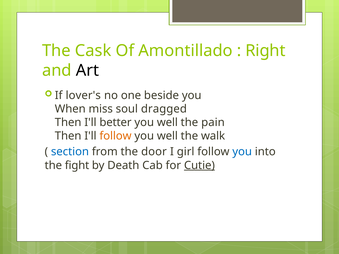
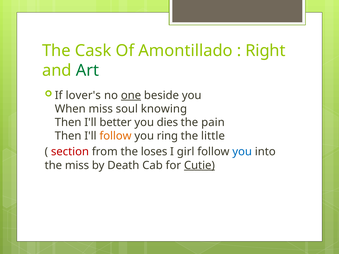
Art colour: black -> green
one underline: none -> present
dragged: dragged -> knowing
well at (167, 123): well -> dies
well at (167, 136): well -> ring
walk: walk -> little
section colour: blue -> red
door: door -> loses
the fight: fight -> miss
